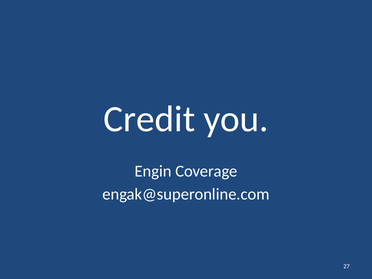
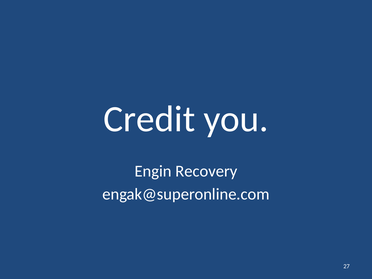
Coverage: Coverage -> Recovery
